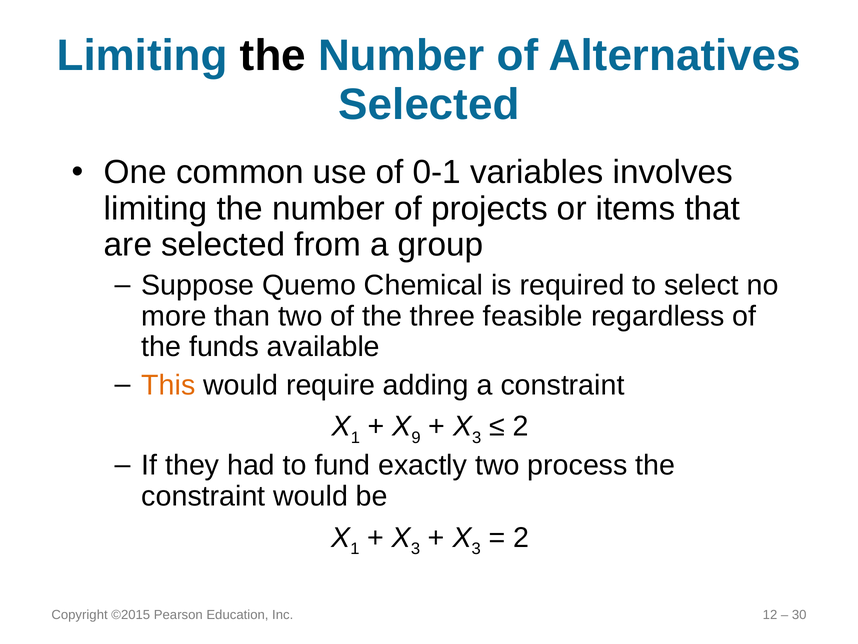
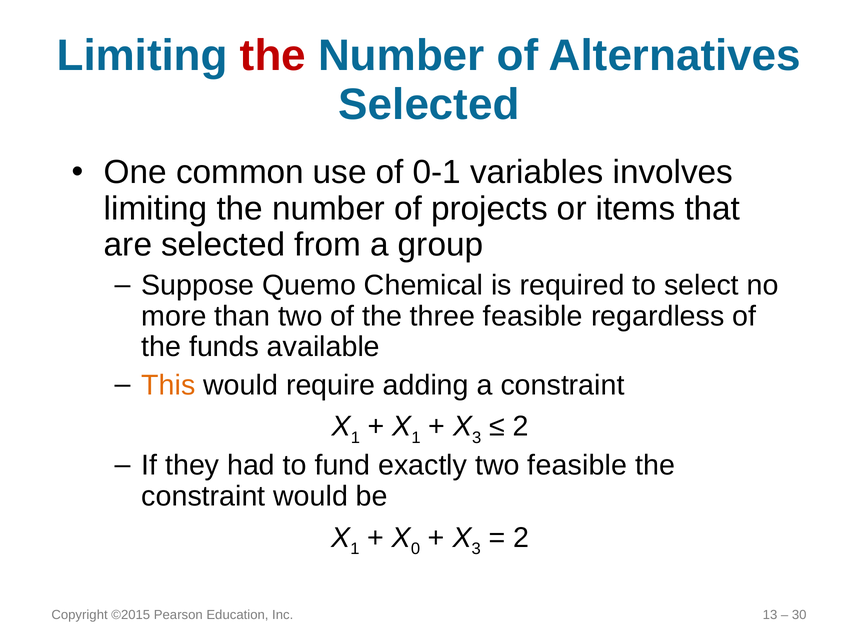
the at (273, 56) colour: black -> red
9 at (416, 437): 9 -> 1
two process: process -> feasible
3 at (416, 549): 3 -> 0
12: 12 -> 13
